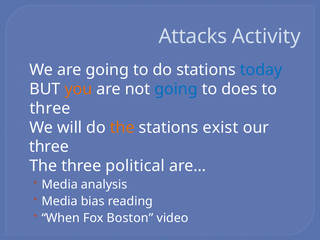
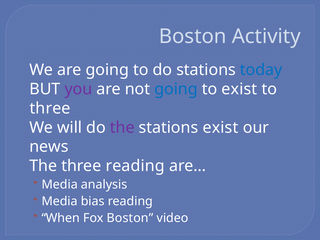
Attacks at (193, 36): Attacks -> Boston
you colour: orange -> purple
to does: does -> exist
the at (122, 128) colour: orange -> purple
three at (49, 147): three -> news
three political: political -> reading
